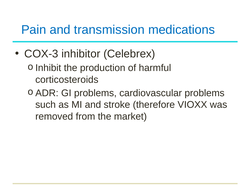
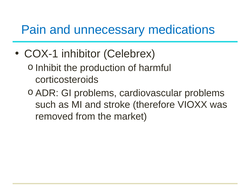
transmission: transmission -> unnecessary
COX-3: COX-3 -> COX-1
